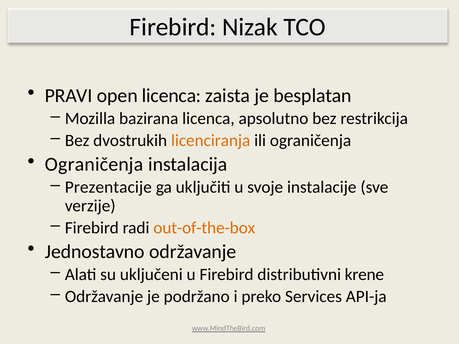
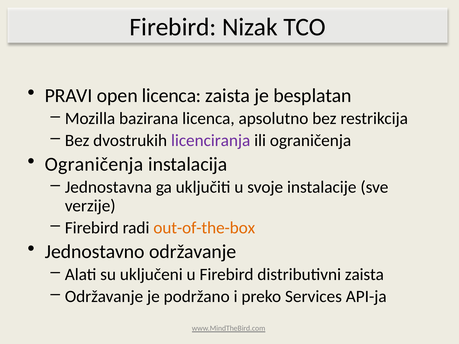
licenciranja colour: orange -> purple
Prezentacije: Prezentacije -> Jednostavna
distributivni krene: krene -> zaista
